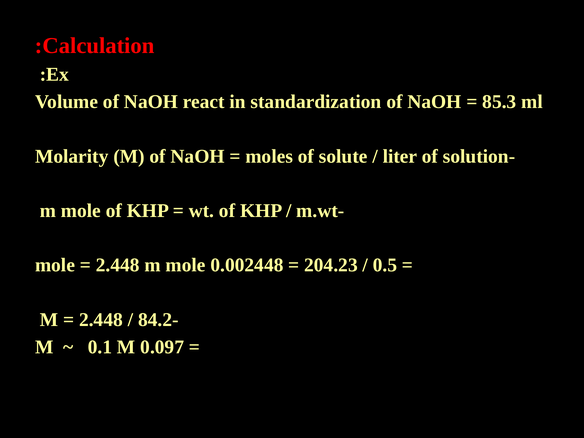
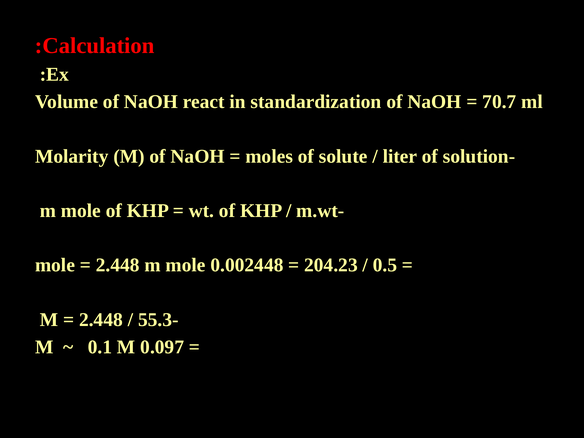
85.3: 85.3 -> 70.7
84.2: 84.2 -> 55.3
